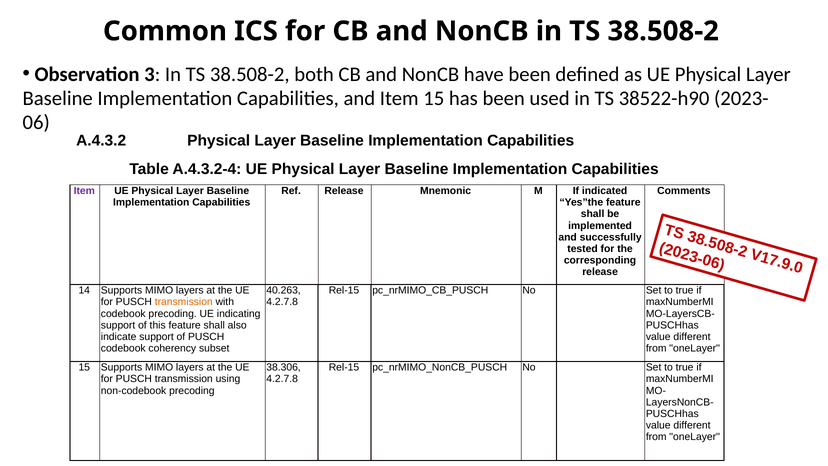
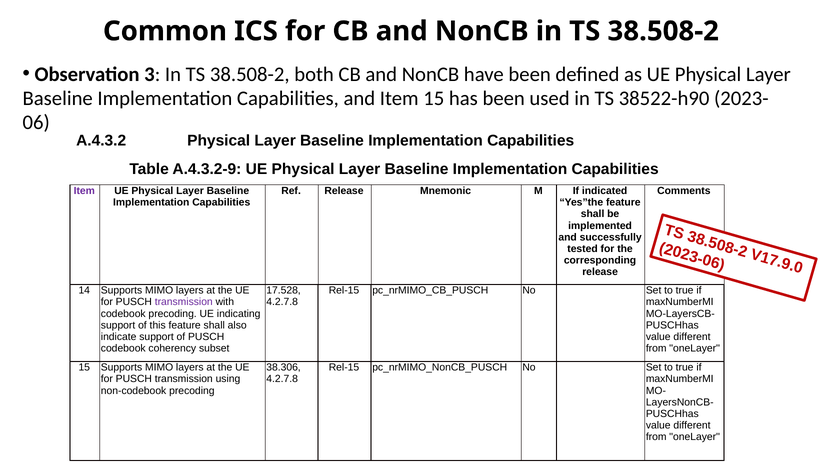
A.4.3.2-4: A.4.3.2-4 -> A.4.3.2-9
40.263: 40.263 -> 17.528
transmission at (184, 302) colour: orange -> purple
